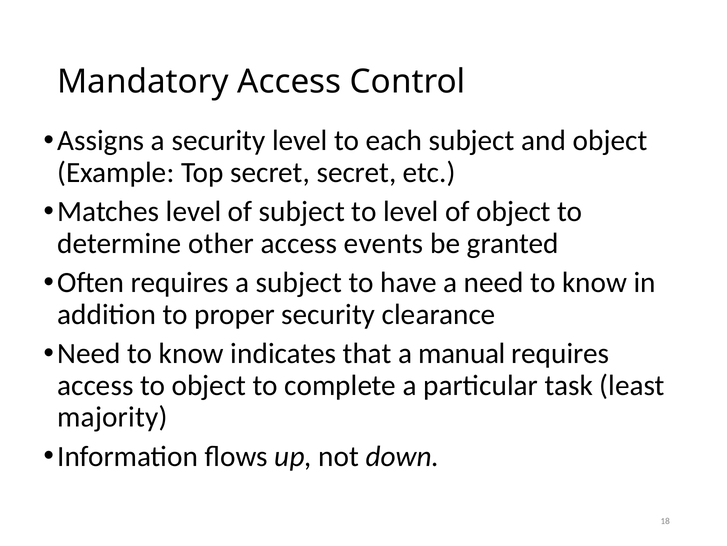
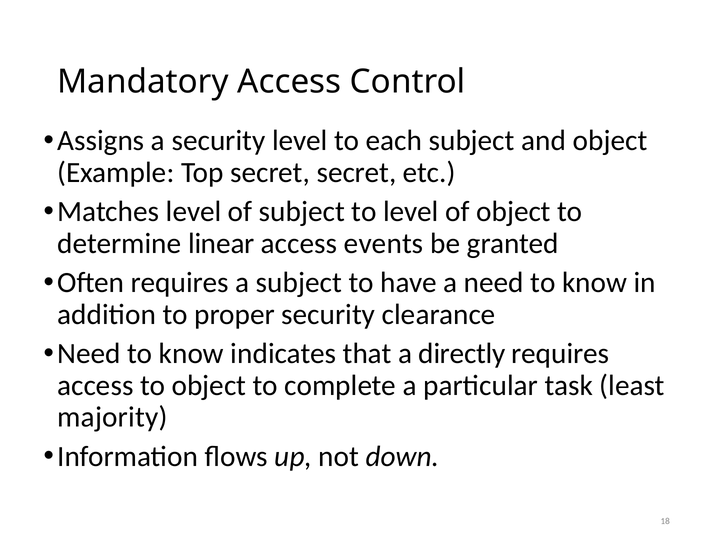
other: other -> linear
manual: manual -> directly
